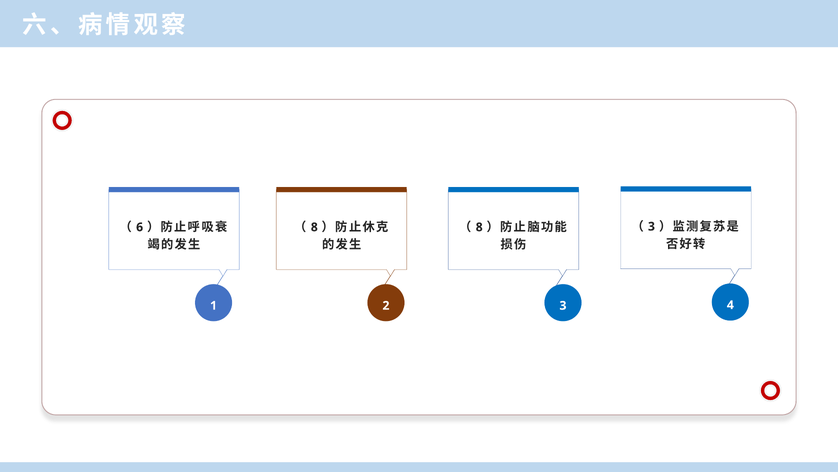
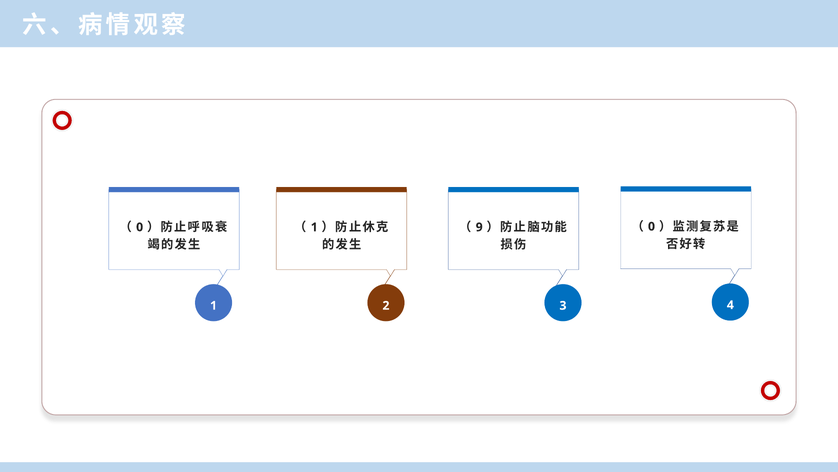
3 at (651, 226): 3 -> 0
6 at (140, 227): 6 -> 0
8 at (314, 227): 8 -> 1
8 at (479, 227): 8 -> 9
